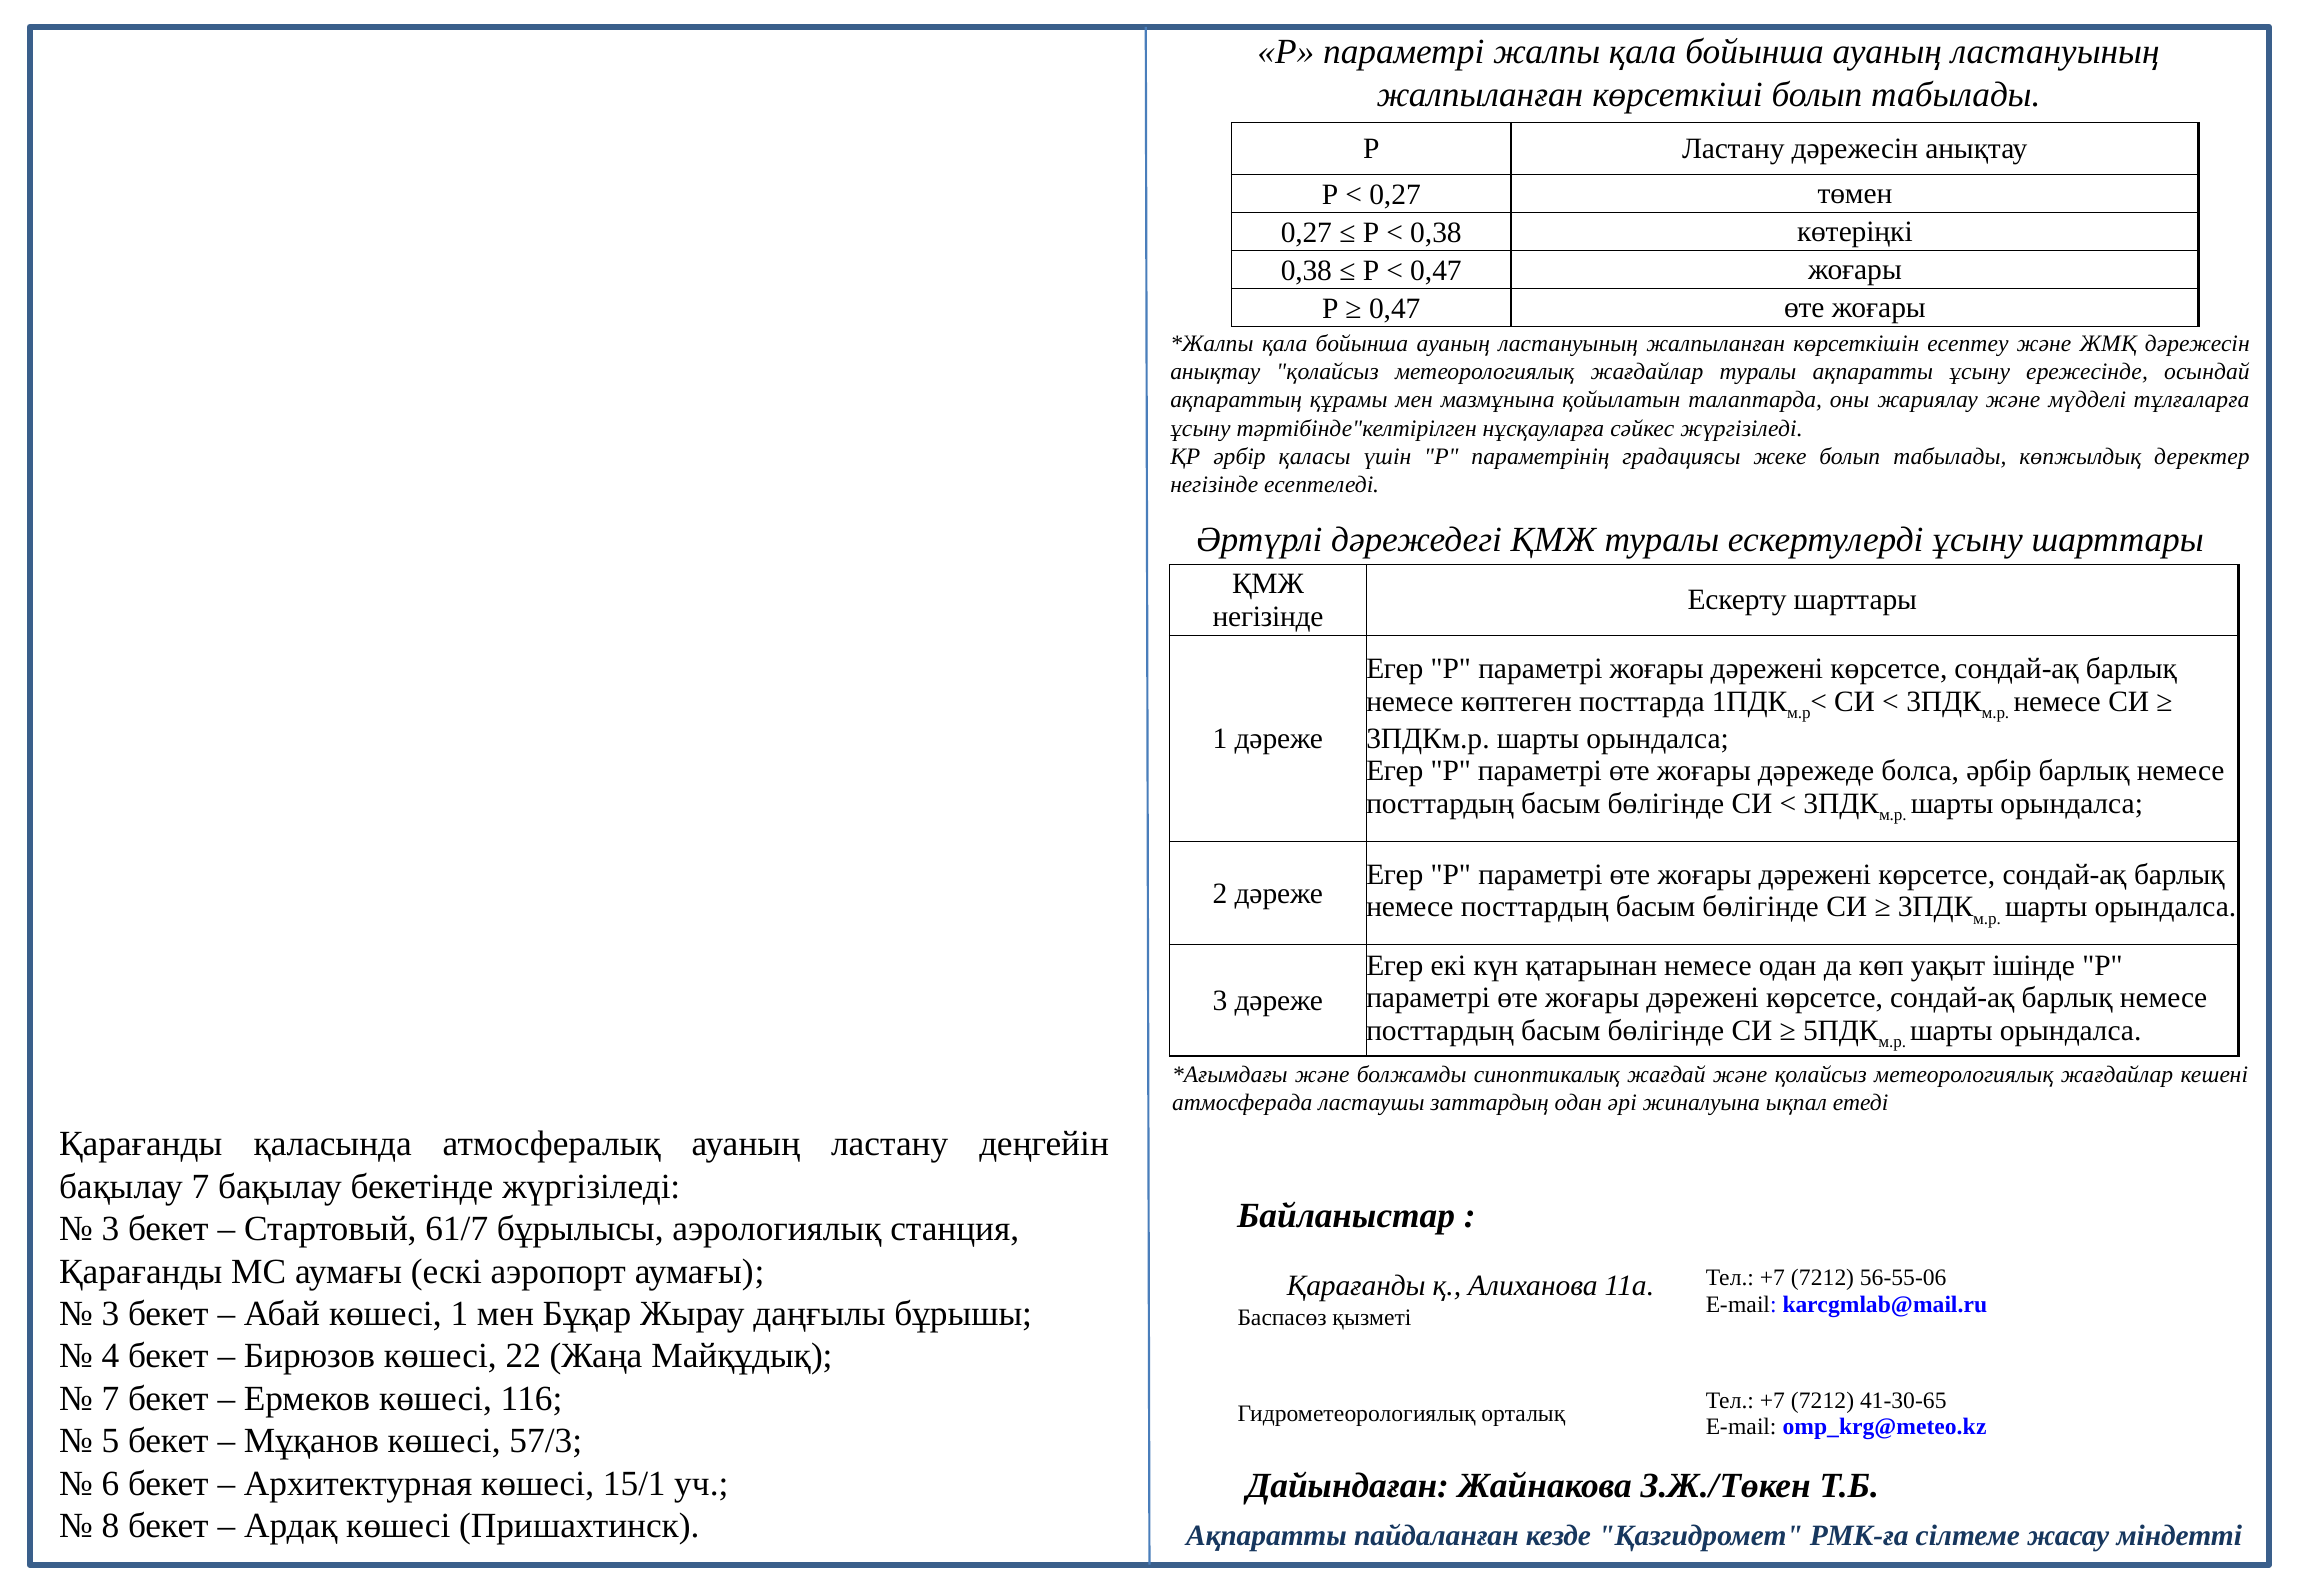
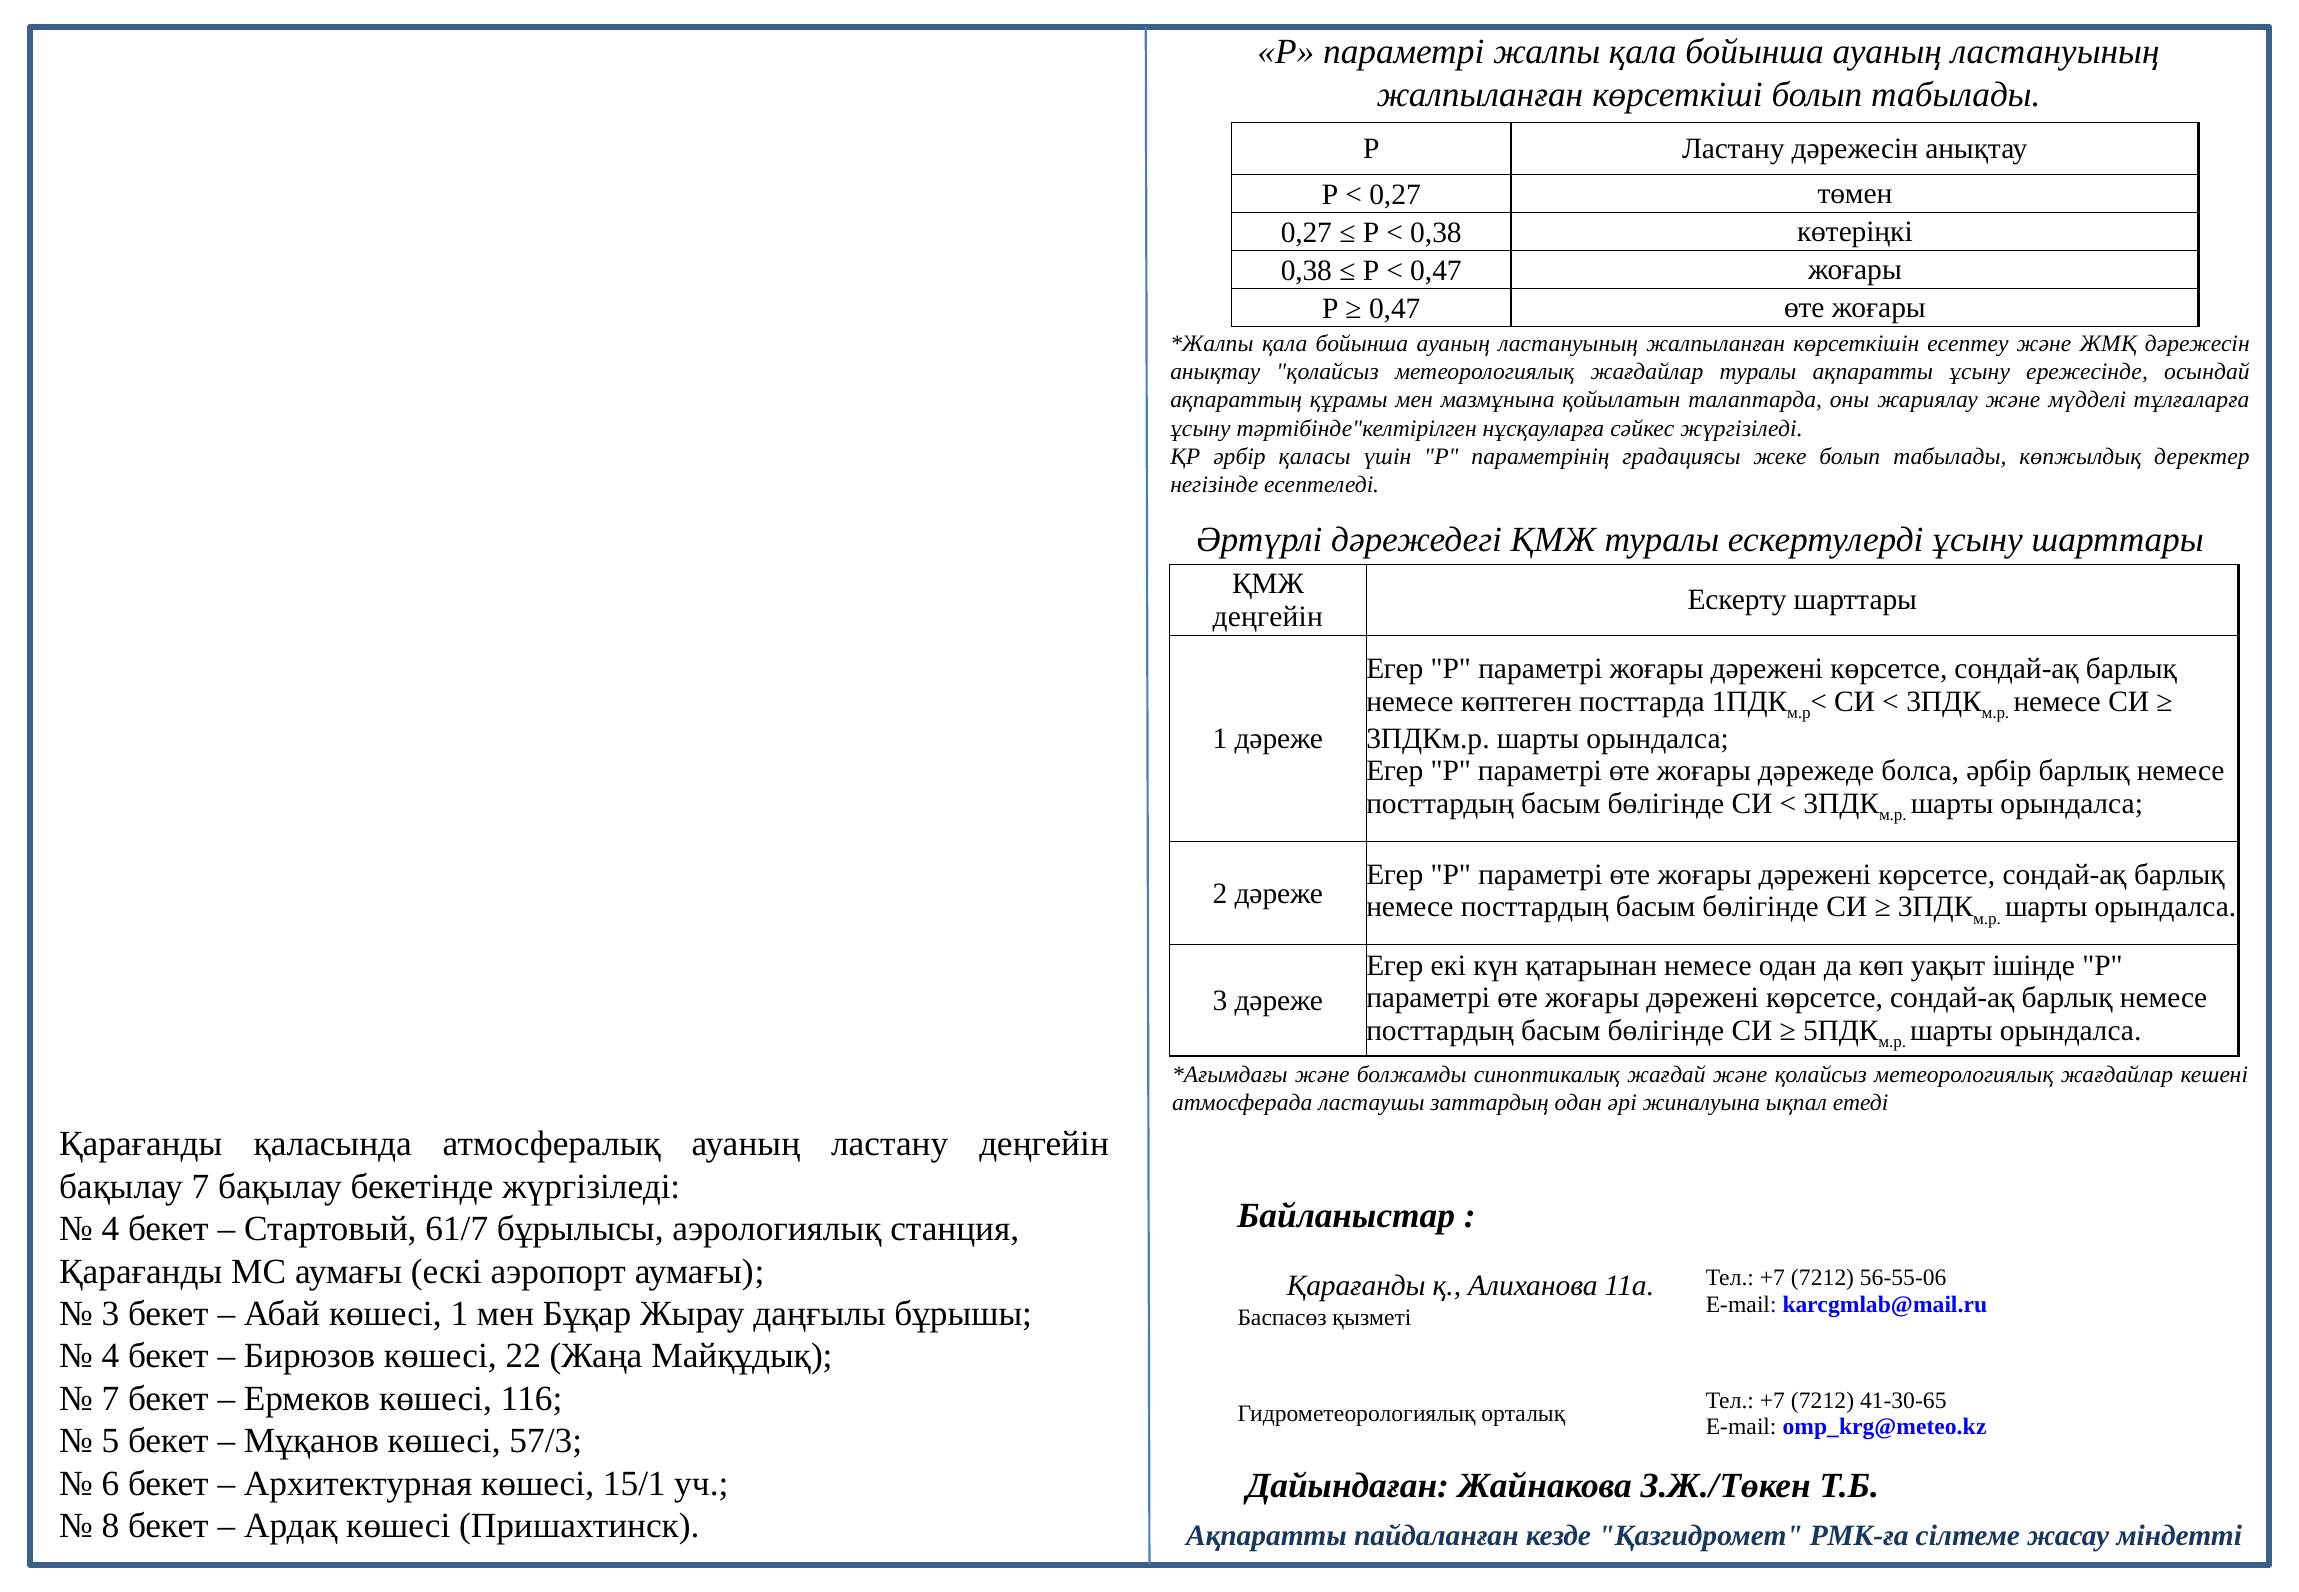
негізінде at (1268, 616): негізінде -> деңгейін
3 at (111, 1229): 3 -> 4
